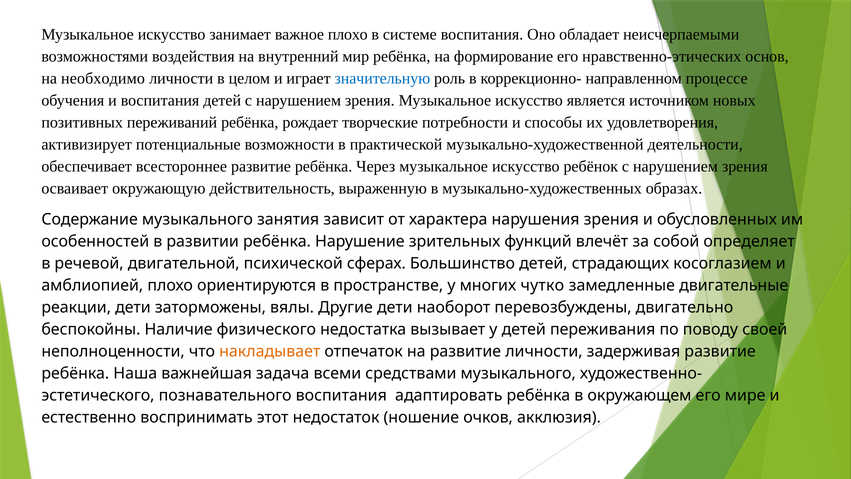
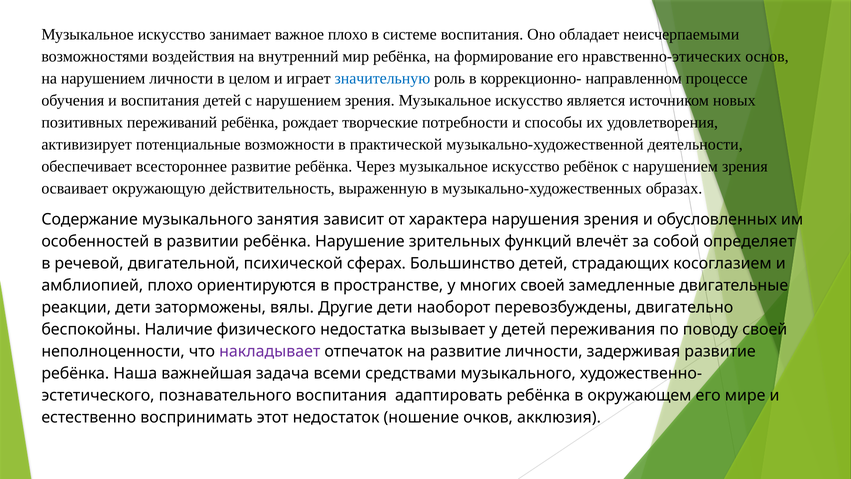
на необходимо: необходимо -> нарушением
многих чутко: чутко -> своей
накладывает colour: orange -> purple
